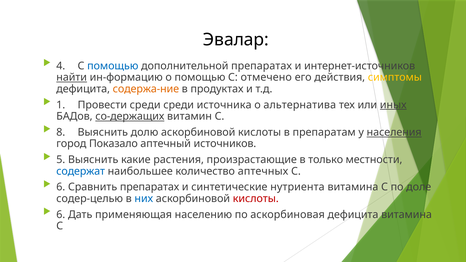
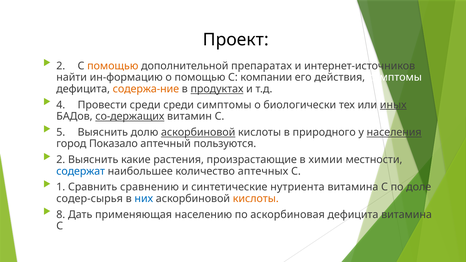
Эвалар: Эвалар -> Проект
4 at (61, 66): 4 -> 2
помощью at (113, 66) colour: blue -> orange
найти underline: present -> none
отмечено: отмечено -> компании
симптомы at (395, 77) colour: yellow -> white
продуктах underline: none -> present
1: 1 -> 4
среди источника: источника -> симптомы
альтернатива: альтернатива -> биологически
8: 8 -> 5
аскорбиновой at (198, 132) underline: none -> present
препаратам: препаратам -> природного
источников: источников -> пользуются
5 at (61, 160): 5 -> 2
только: только -> химии
6 at (61, 187): 6 -> 1
Сравнить препаратах: препаратах -> сравнению
содер-целью: содер-целью -> содер-сырья
кислоты at (256, 199) colour: red -> orange
6 at (61, 215): 6 -> 8
